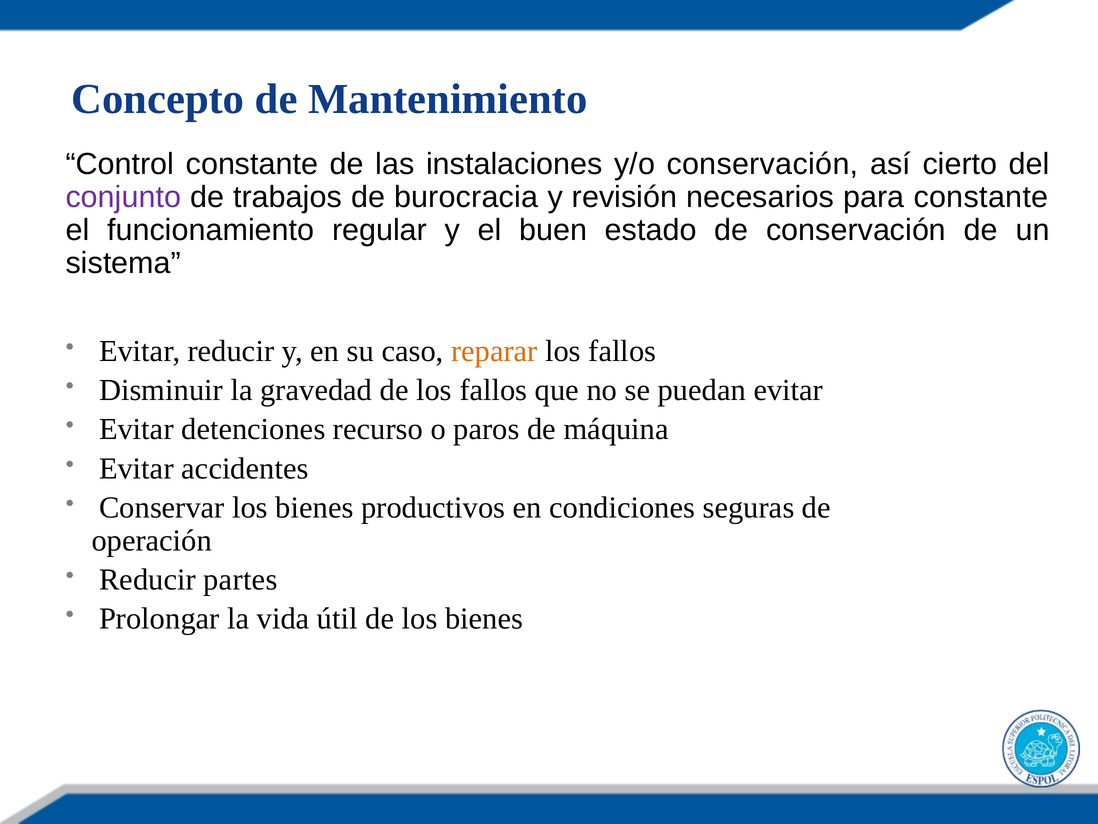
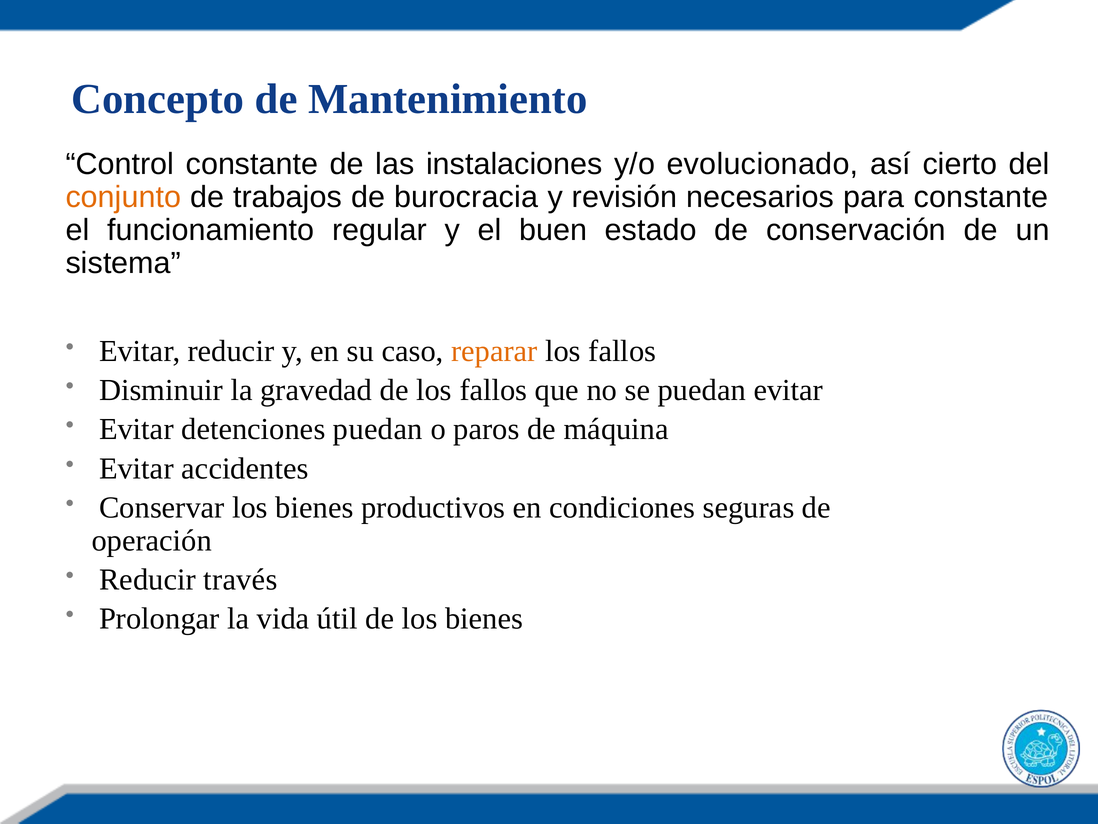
y/o conservación: conservación -> evolucionado
conjunto colour: purple -> orange
detenciones recurso: recurso -> puedan
partes: partes -> través
